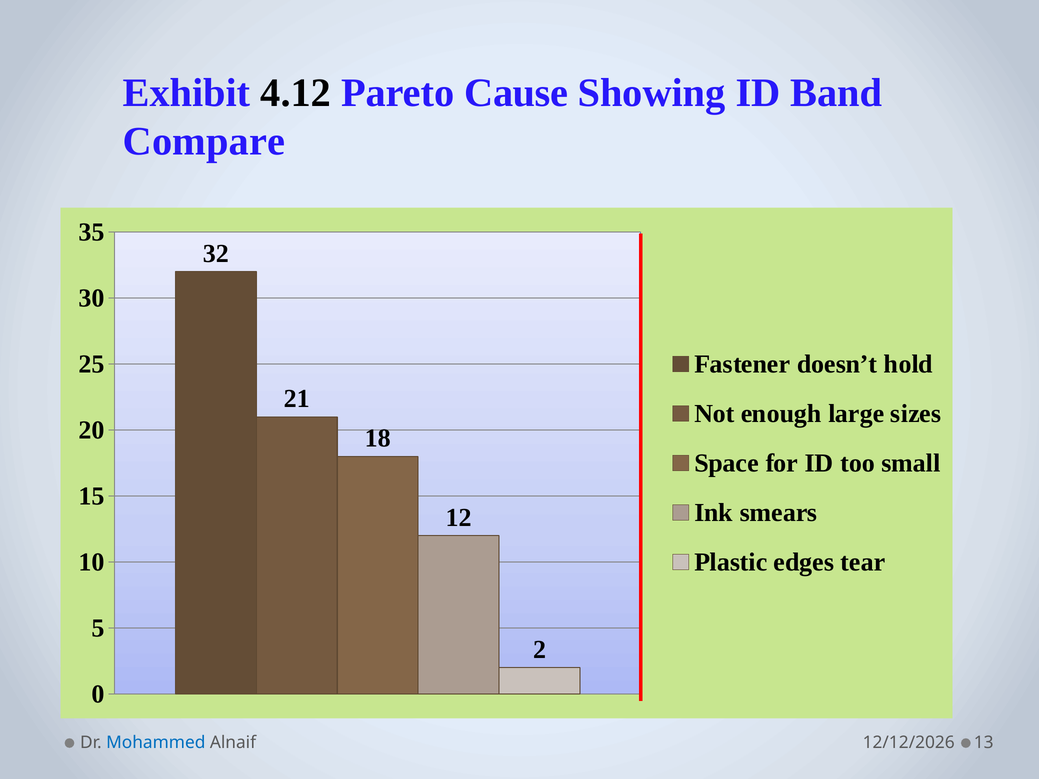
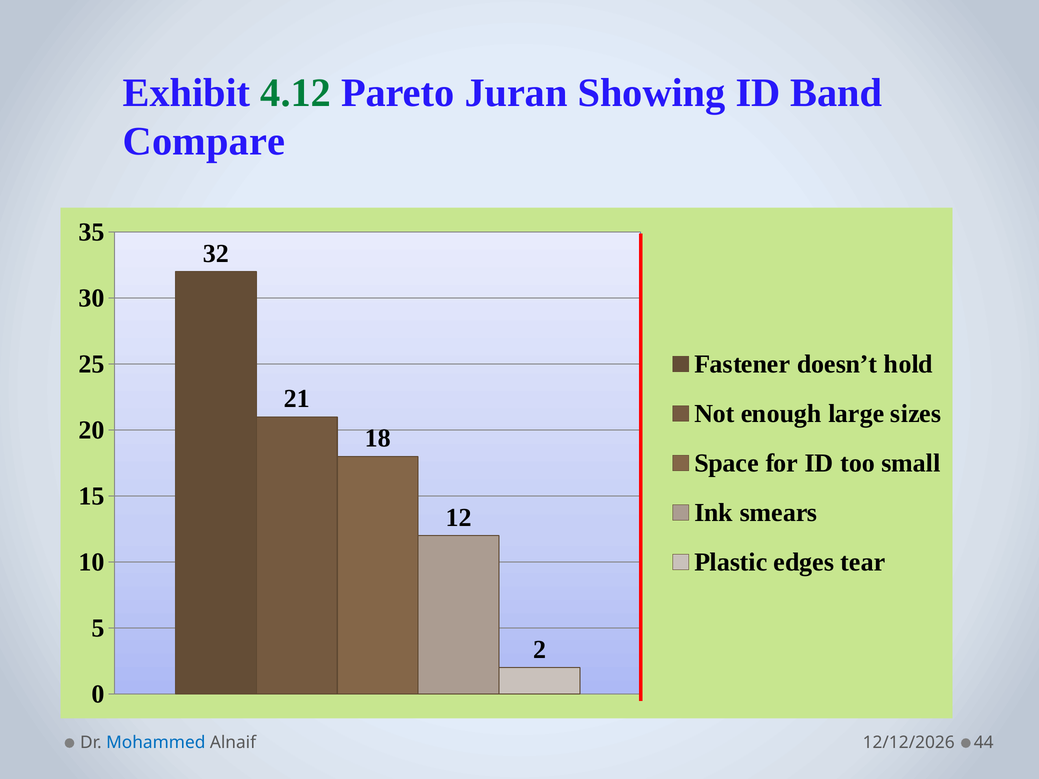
4.12 colour: black -> green
Cause: Cause -> Juran
13: 13 -> 44
